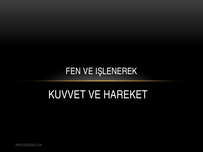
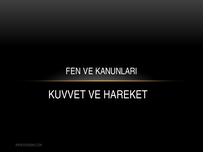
IŞLENEREK: IŞLENEREK -> KANUNLARI
